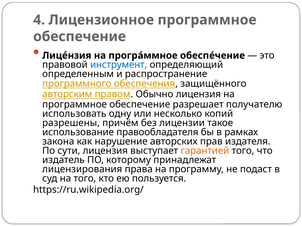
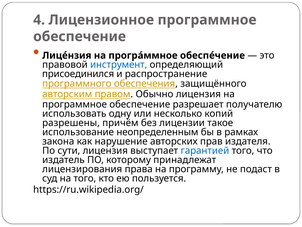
определенным: определенным -> присоединился
правообладателя: правообладателя -> неопределенным
гарантией colour: orange -> blue
